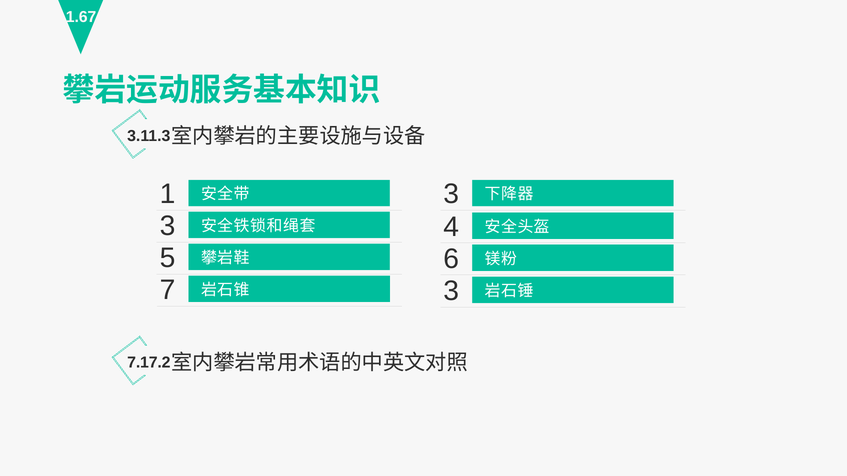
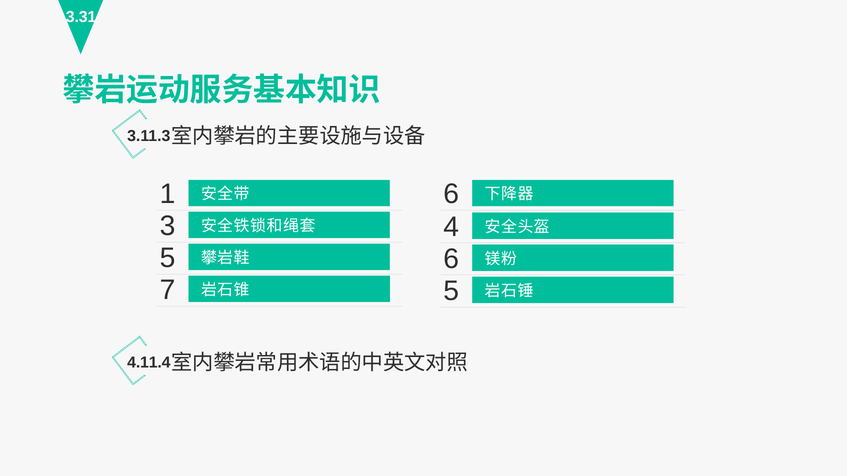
1.67: 1.67 -> 3.31
3 at (451, 194): 3 -> 6
3 at (451, 291): 3 -> 5
7.17.2: 7.17.2 -> 4.11.4
